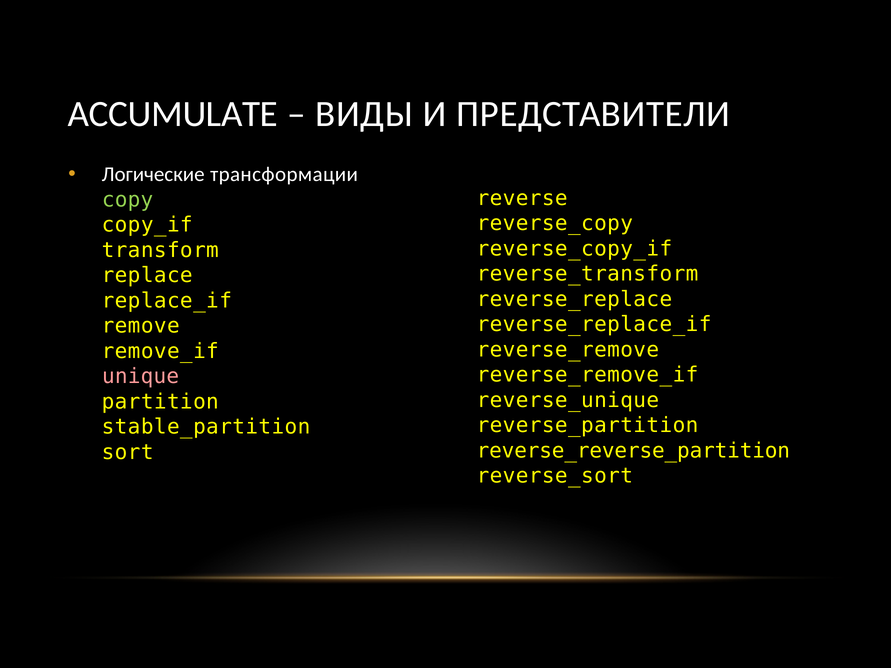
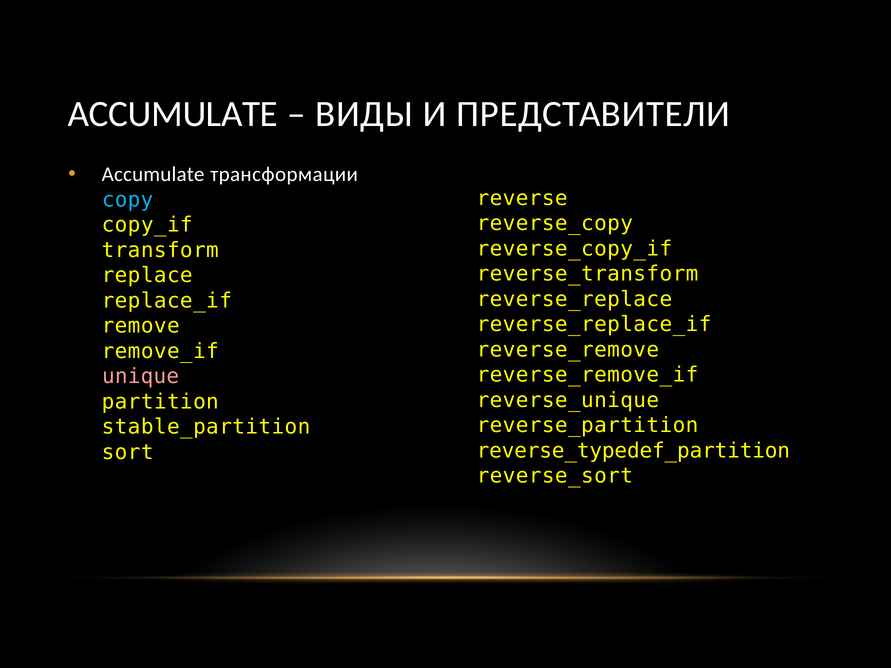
Логические at (153, 174): Логические -> Accumulate
copy colour: light green -> light blue
reverse_reverse_partition: reverse_reverse_partition -> reverse_typedef_partition
